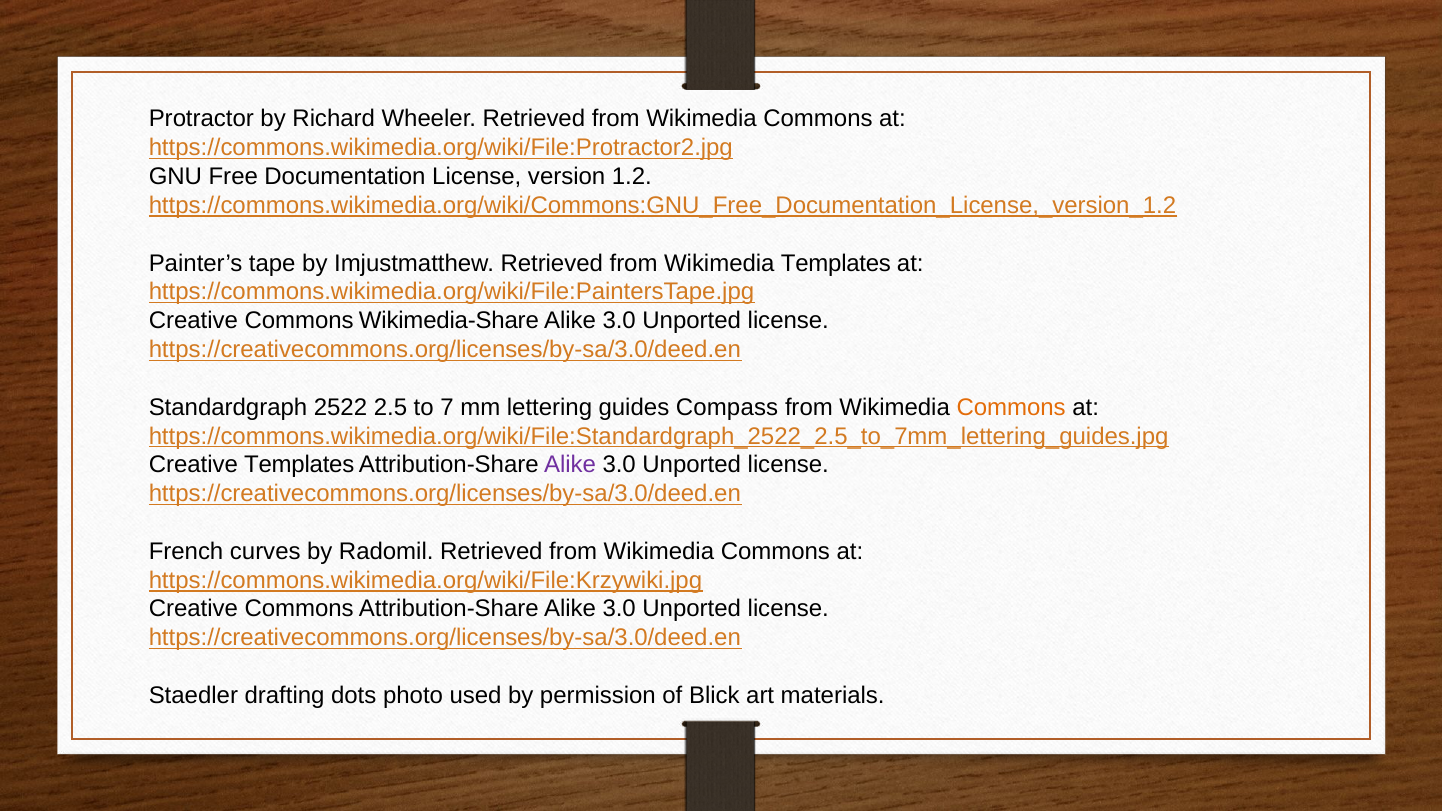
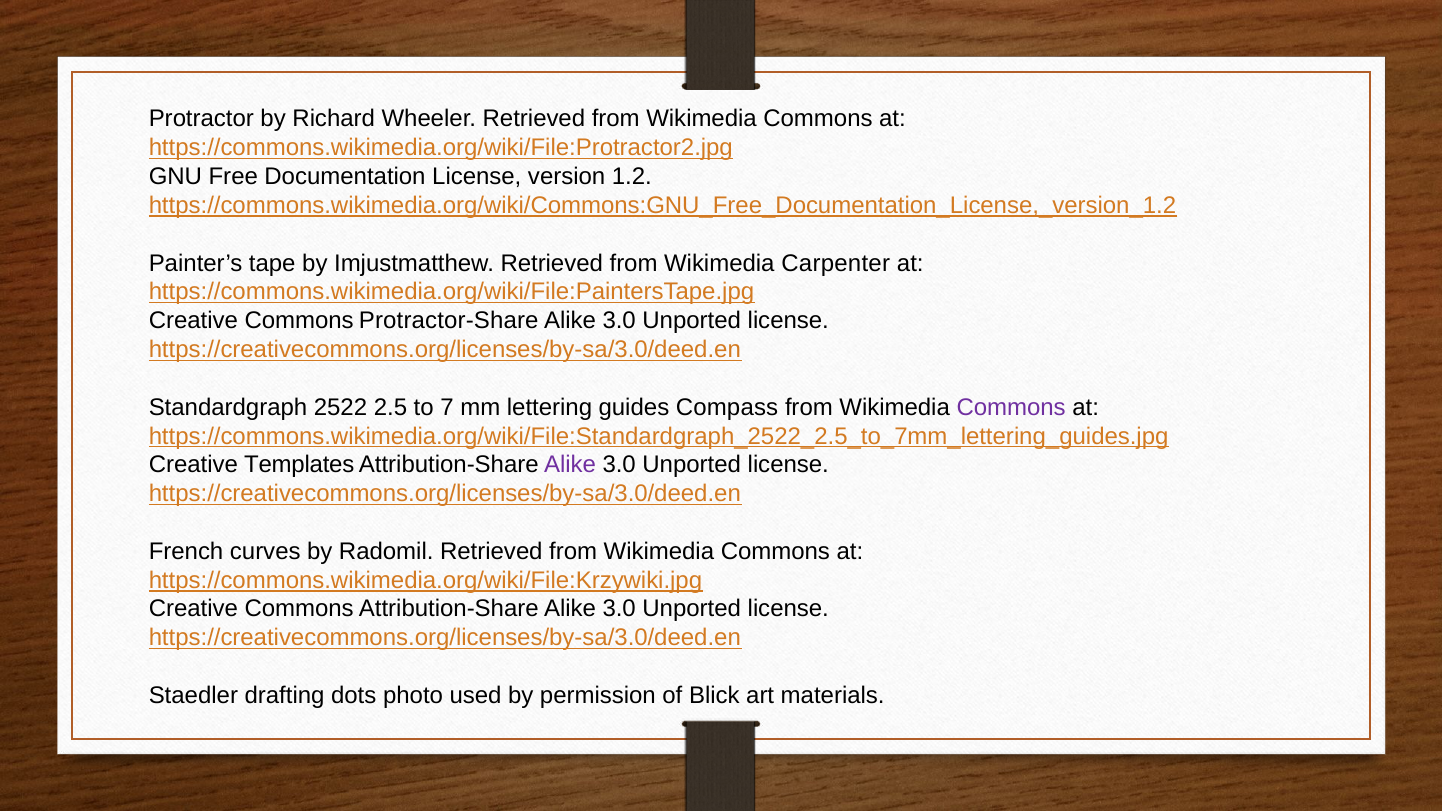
Wikimedia Templates: Templates -> Carpenter
Wikimedia-Share: Wikimedia-Share -> Protractor-Share
Commons at (1011, 407) colour: orange -> purple
